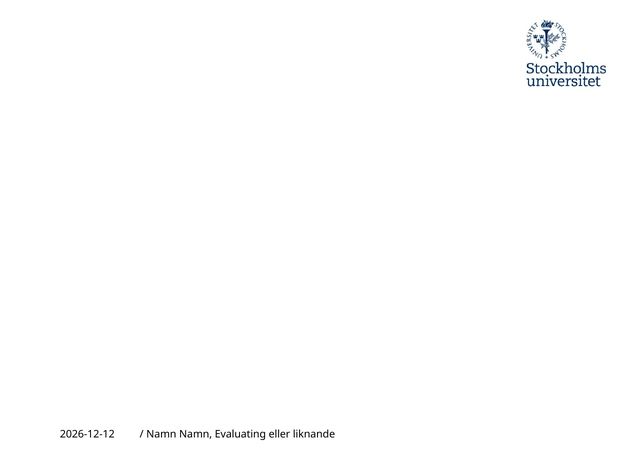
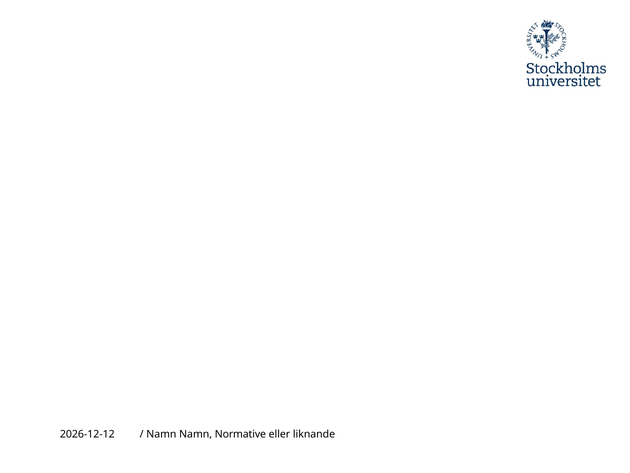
Evaluating: Evaluating -> Normative
